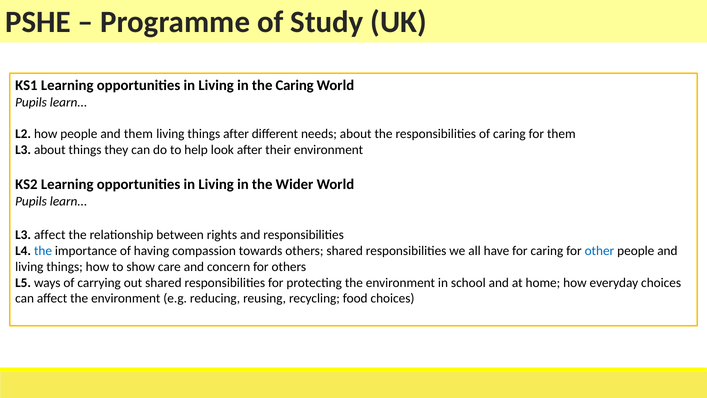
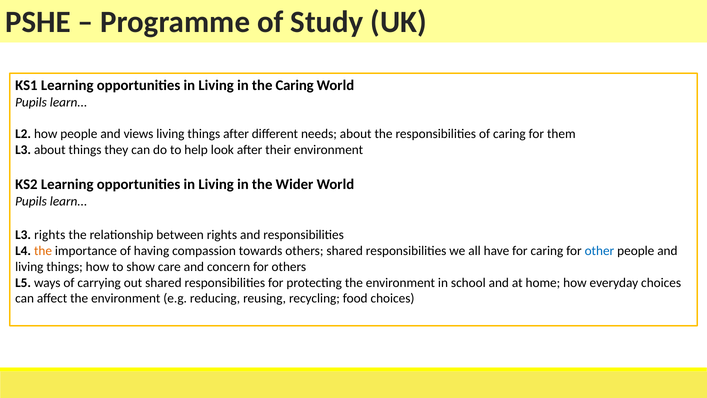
and them: them -> views
L3 affect: affect -> rights
the at (43, 251) colour: blue -> orange
